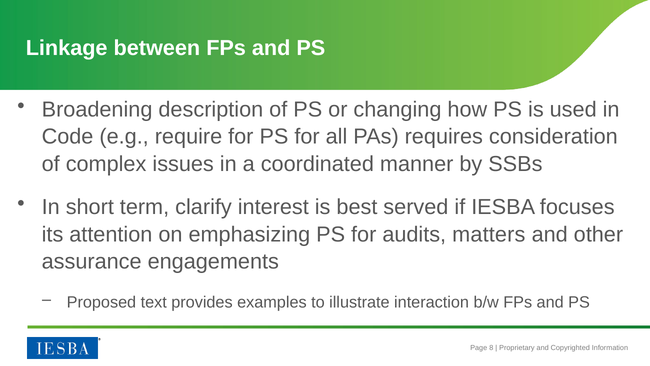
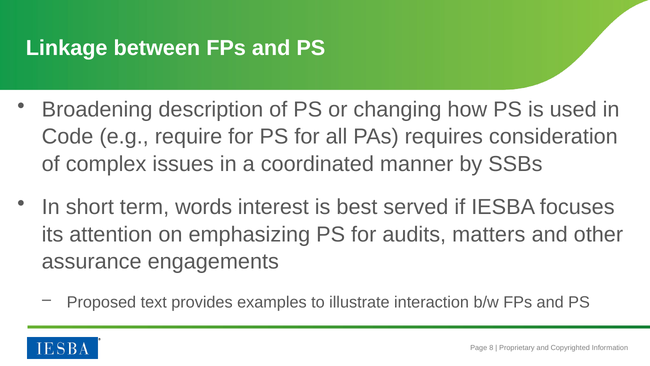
clarify: clarify -> words
